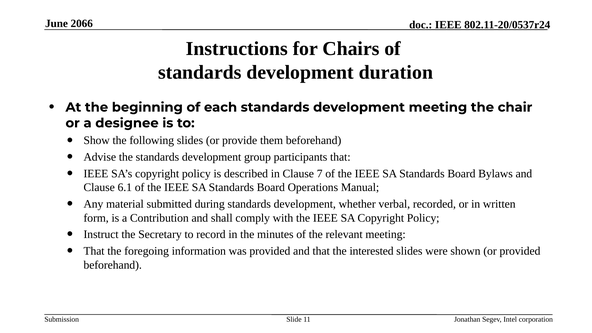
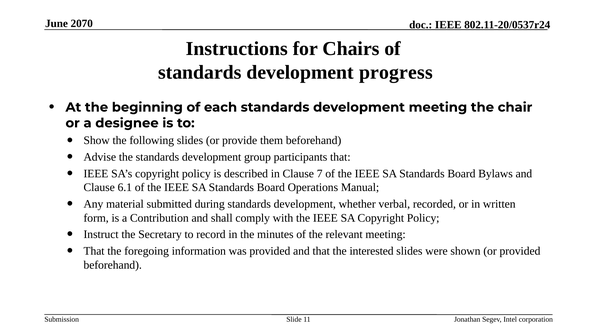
2066: 2066 -> 2070
duration: duration -> progress
